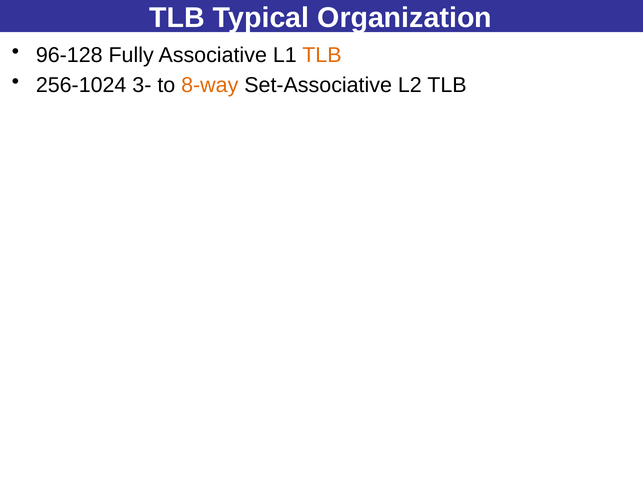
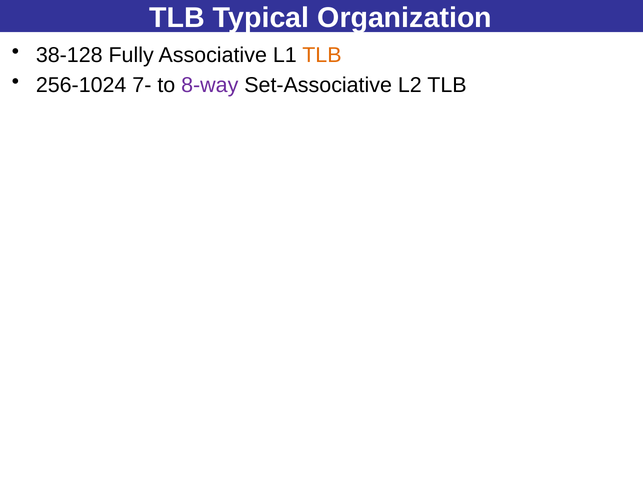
96-128: 96-128 -> 38-128
3-: 3- -> 7-
8-way colour: orange -> purple
